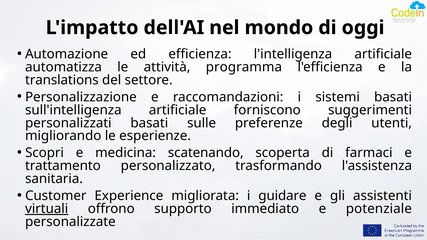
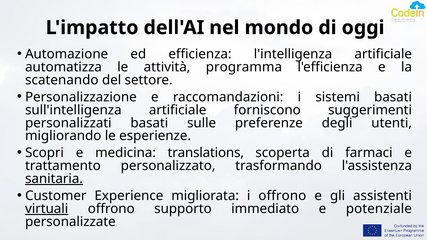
translations: translations -> scatenando
scatenando: scatenando -> translations
sanitaria underline: none -> present
i guidare: guidare -> offrono
